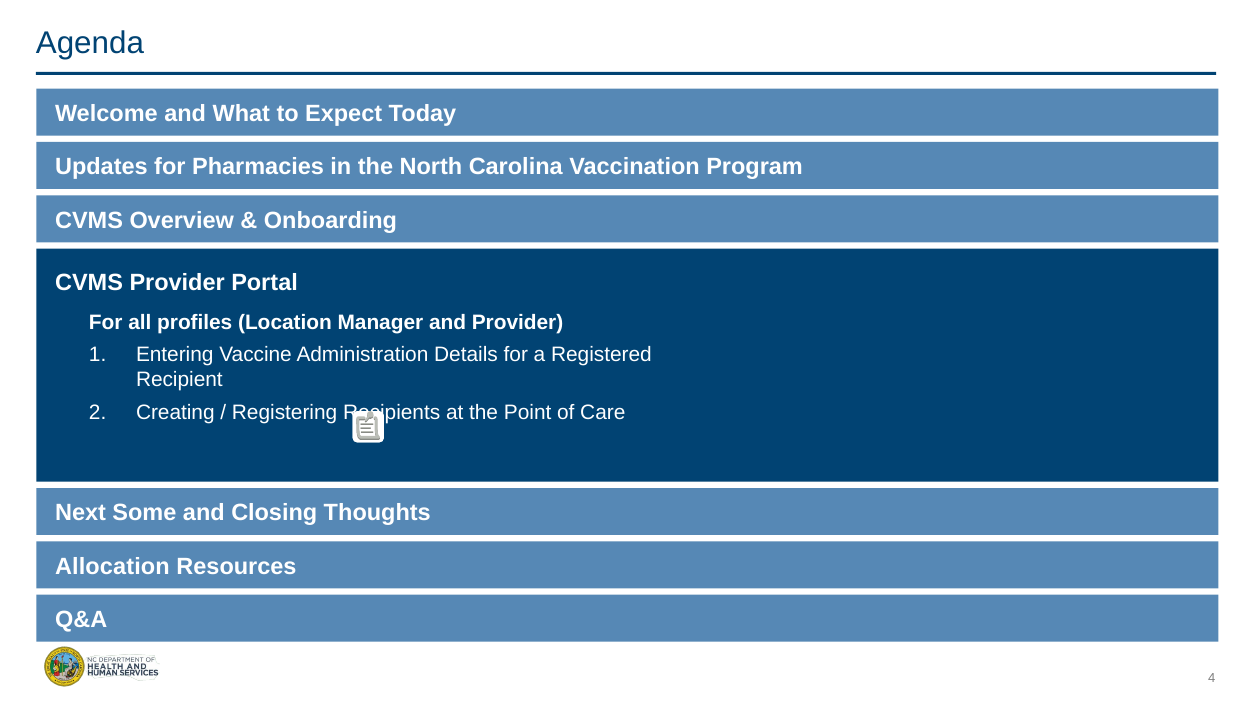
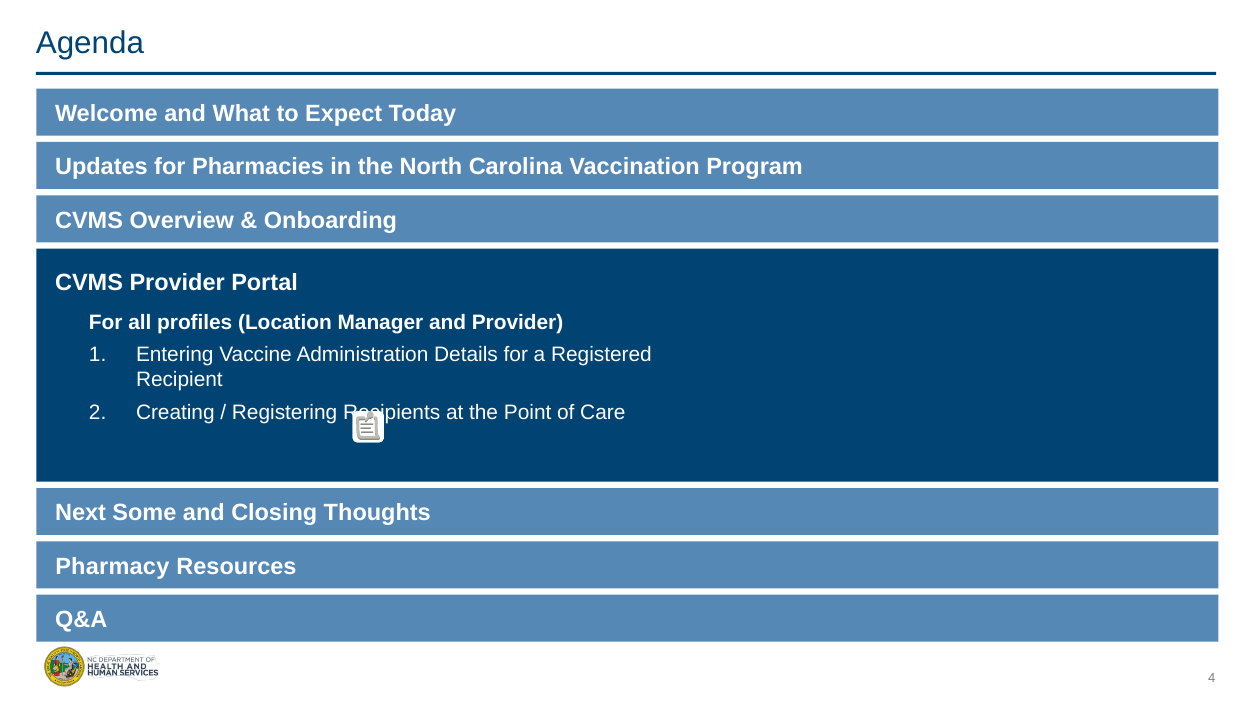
Allocation: Allocation -> Pharmacy
